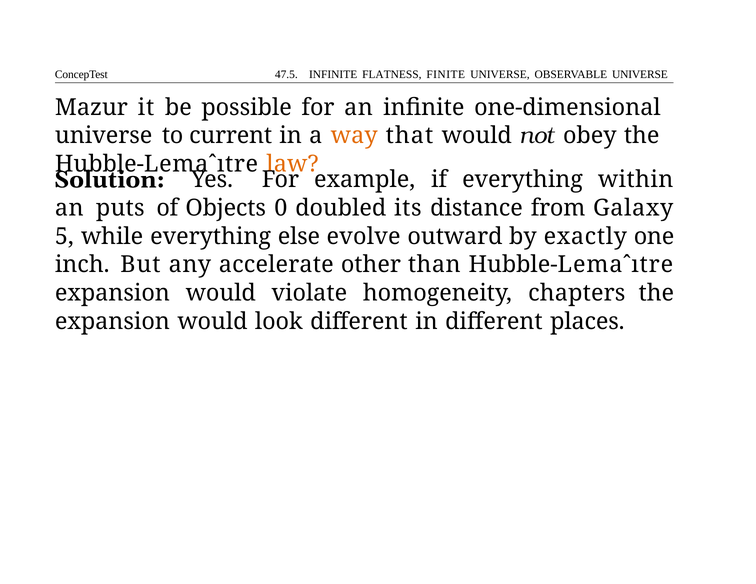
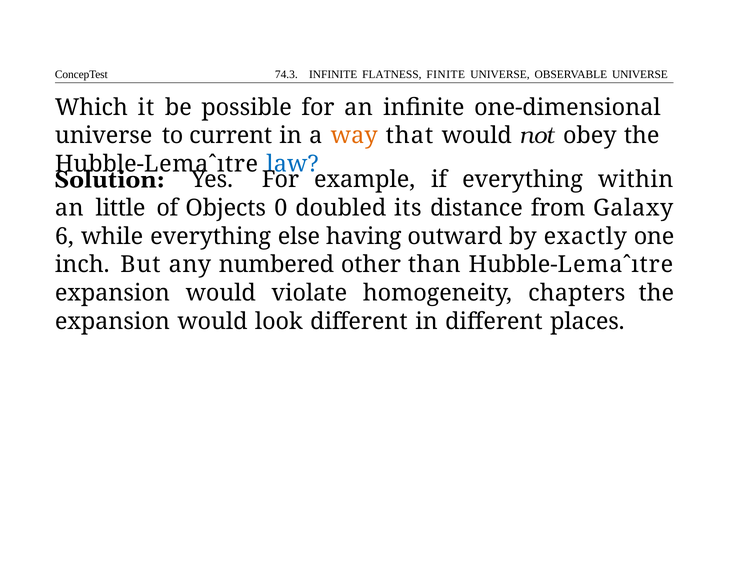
47.5: 47.5 -> 74.3
Mazur: Mazur -> Which
law colour: orange -> blue
puts: puts -> little
5: 5 -> 6
evolve: evolve -> having
accelerate: accelerate -> numbered
